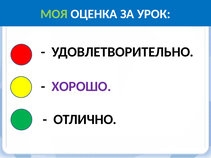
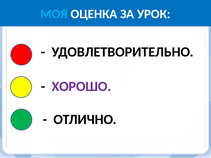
МОЯ colour: light green -> light blue
